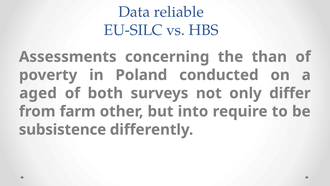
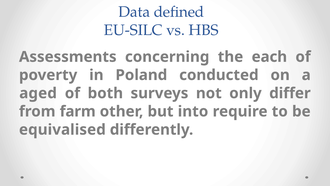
reliable: reliable -> defined
than: than -> each
subsistence: subsistence -> equivalised
